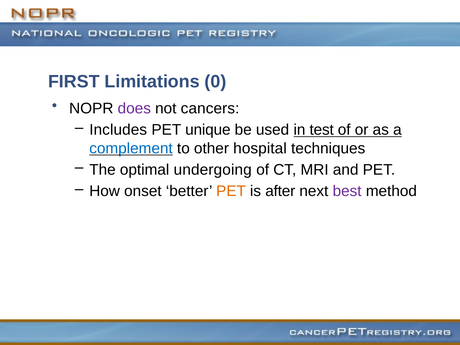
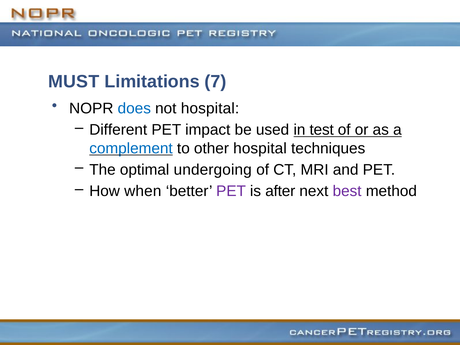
FIRST: FIRST -> MUST
0: 0 -> 7
does colour: purple -> blue
not cancers: cancers -> hospital
Includes: Includes -> Different
unique: unique -> impact
onset: onset -> when
PET at (231, 191) colour: orange -> purple
